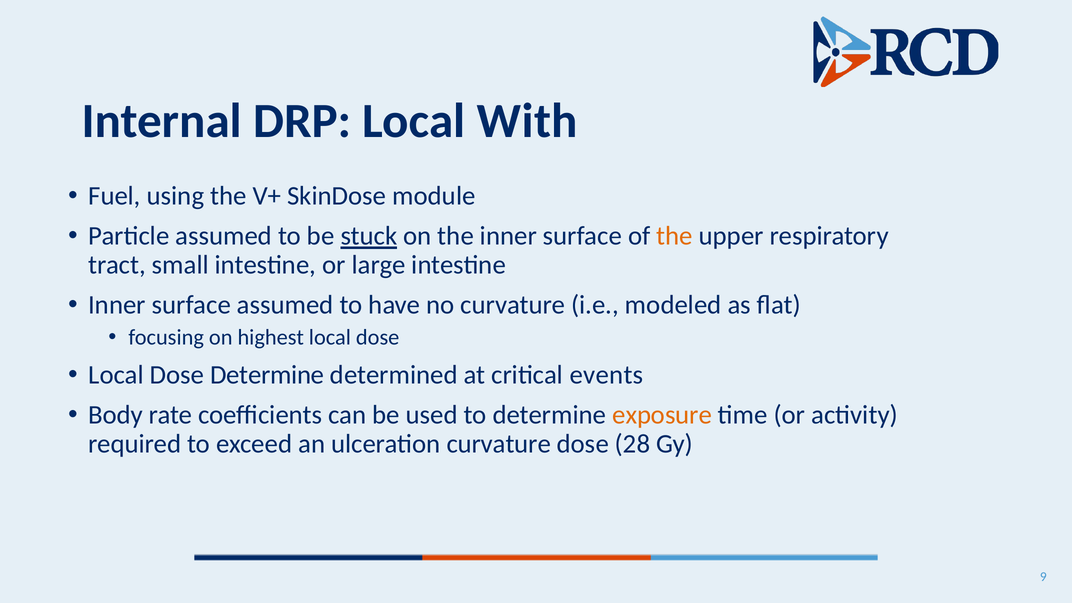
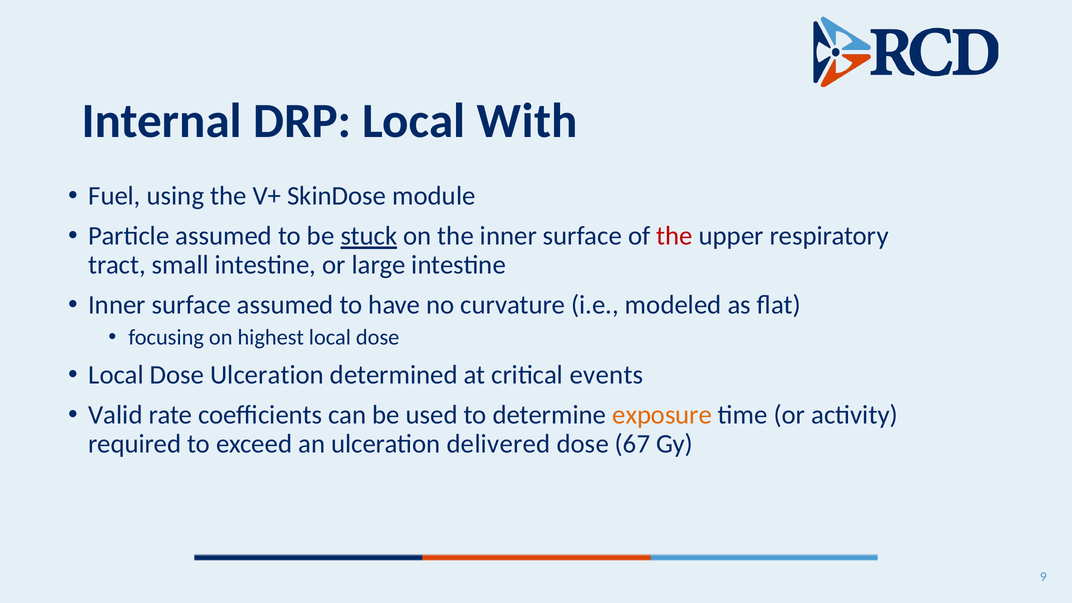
the at (675, 236) colour: orange -> red
Dose Determine: Determine -> Ulceration
Body: Body -> Valid
ulceration curvature: curvature -> delivered
28: 28 -> 67
